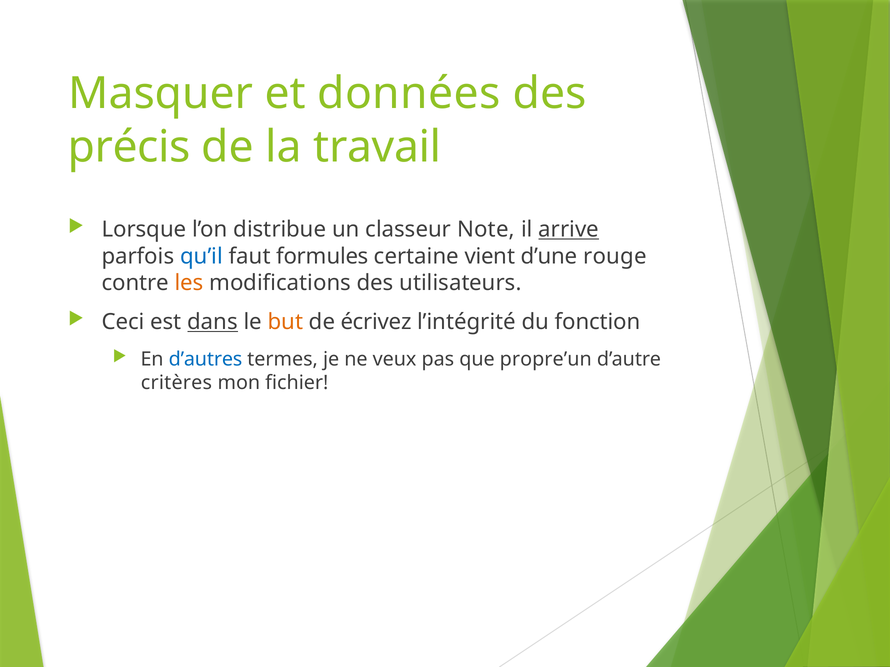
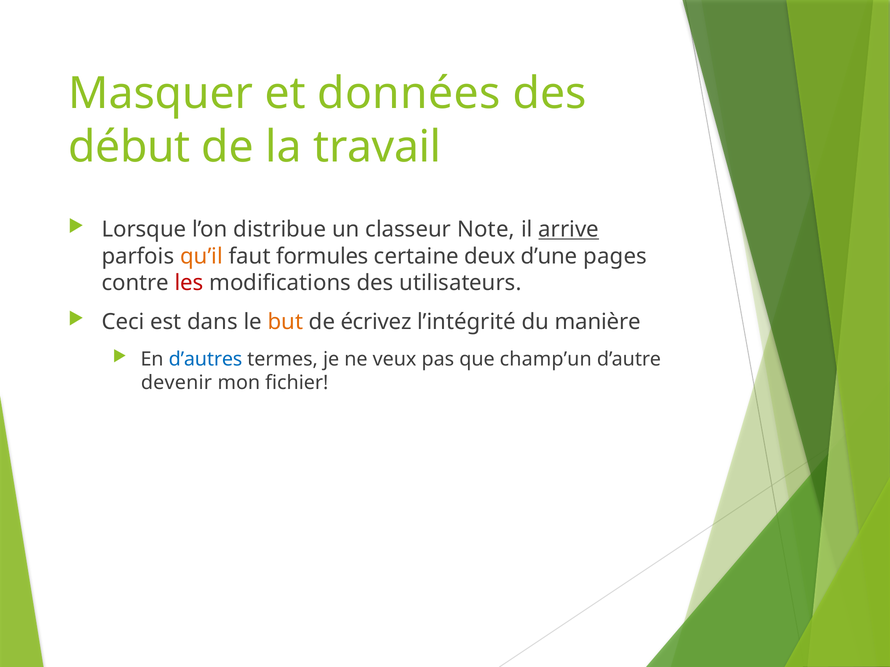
précis: précis -> début
qu’il colour: blue -> orange
vient: vient -> deux
rouge: rouge -> pages
les colour: orange -> red
dans underline: present -> none
fonction: fonction -> manière
propre’un: propre’un -> champ’un
critères: critères -> devenir
